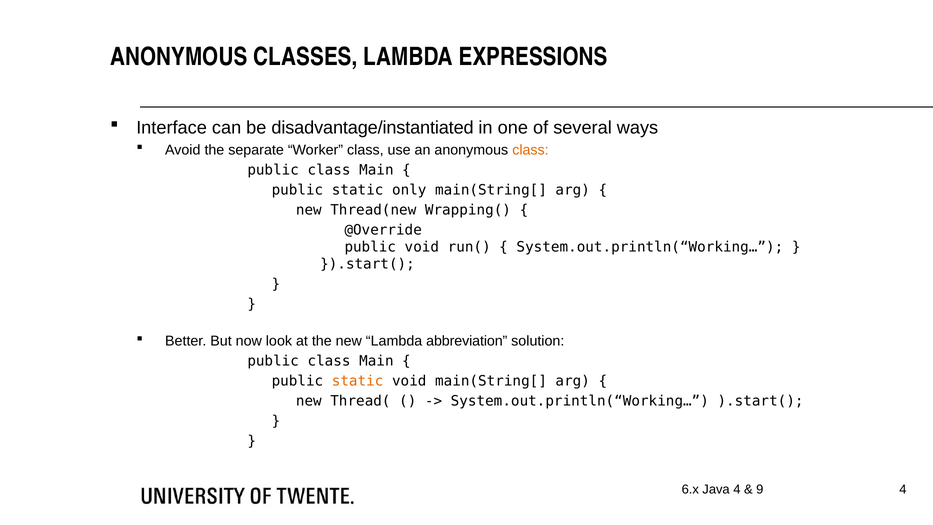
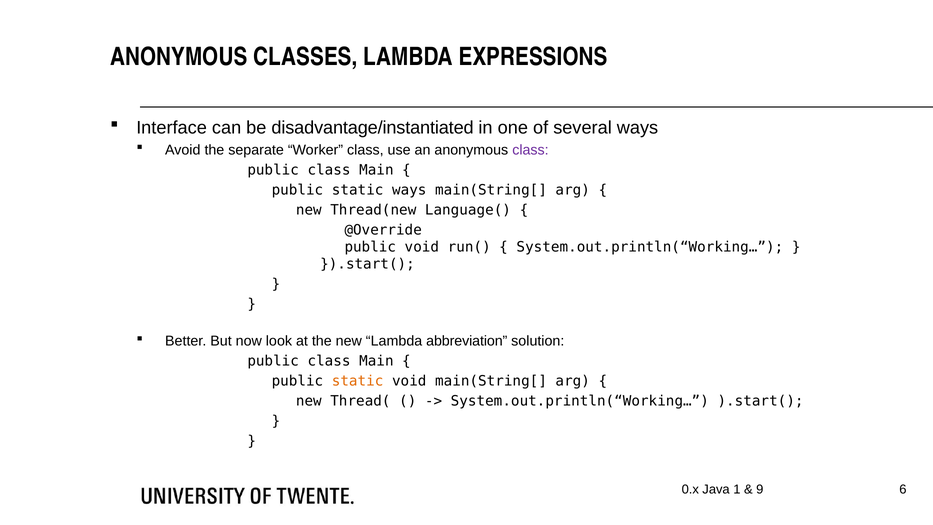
class at (530, 150) colour: orange -> purple
static only: only -> ways
Wrapping(: Wrapping( -> Language(
6.x: 6.x -> 0.x
Java 4: 4 -> 1
9 4: 4 -> 6
